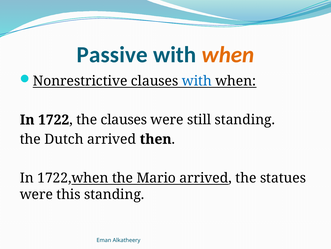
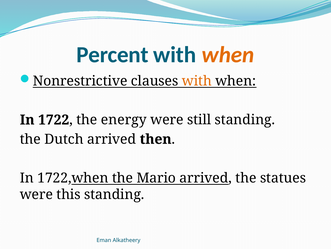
Passive: Passive -> Percent
with at (197, 81) colour: blue -> orange
the clauses: clauses -> energy
